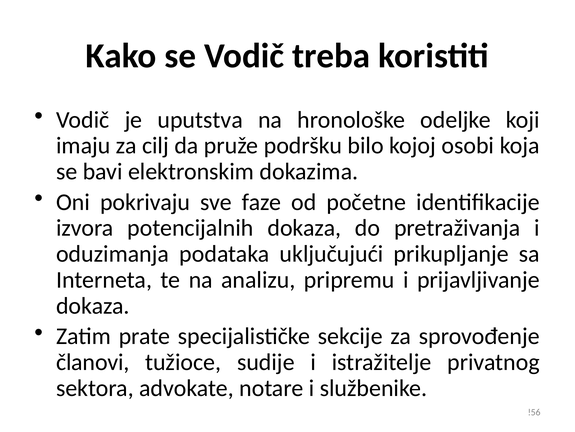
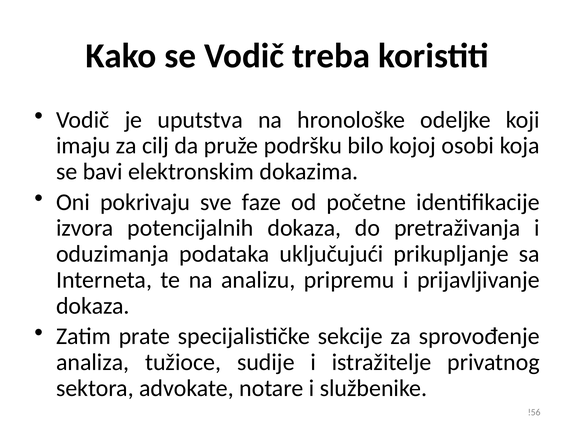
članovi: članovi -> analiza
